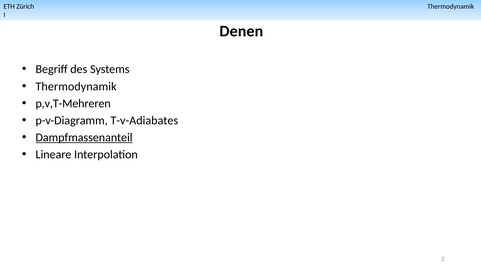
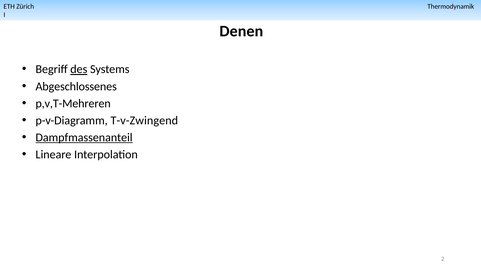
des underline: none -> present
Thermodynamik at (76, 86): Thermodynamik -> Abgeschlossenes
T-v-Adiabates: T-v-Adiabates -> T-v-Zwingend
